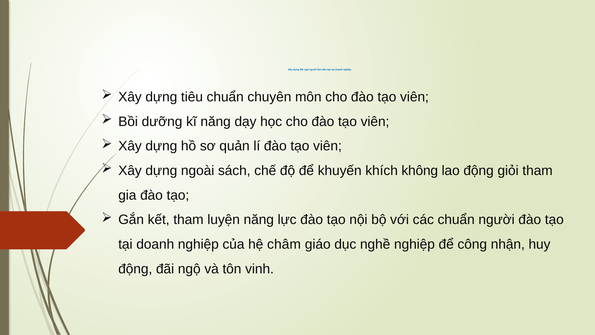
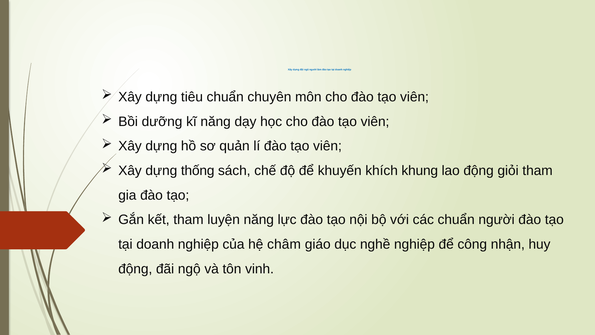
ngoài: ngoài -> thống
không: không -> khung
